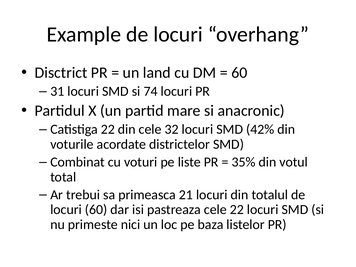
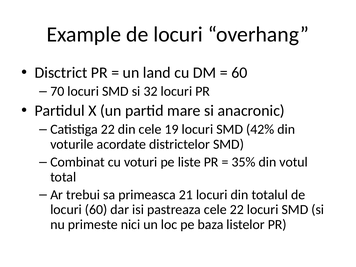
31: 31 -> 70
74: 74 -> 32
32: 32 -> 19
